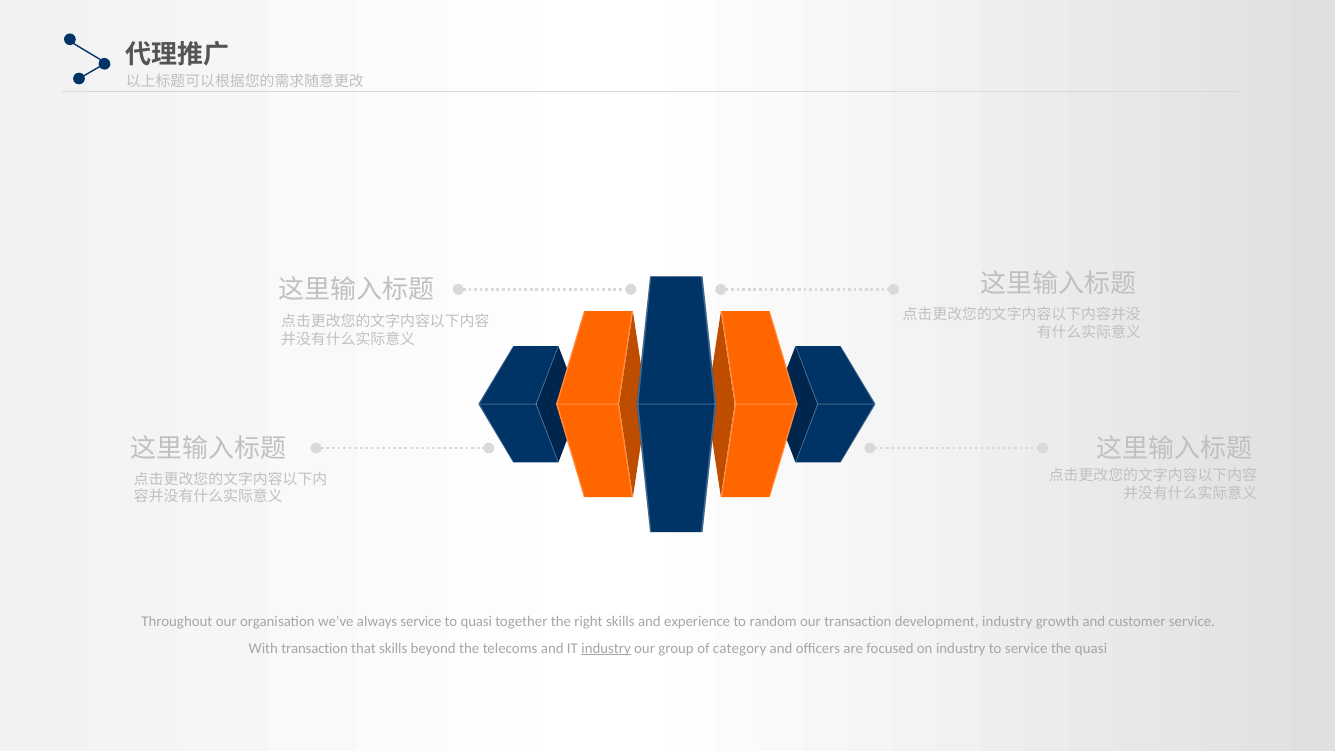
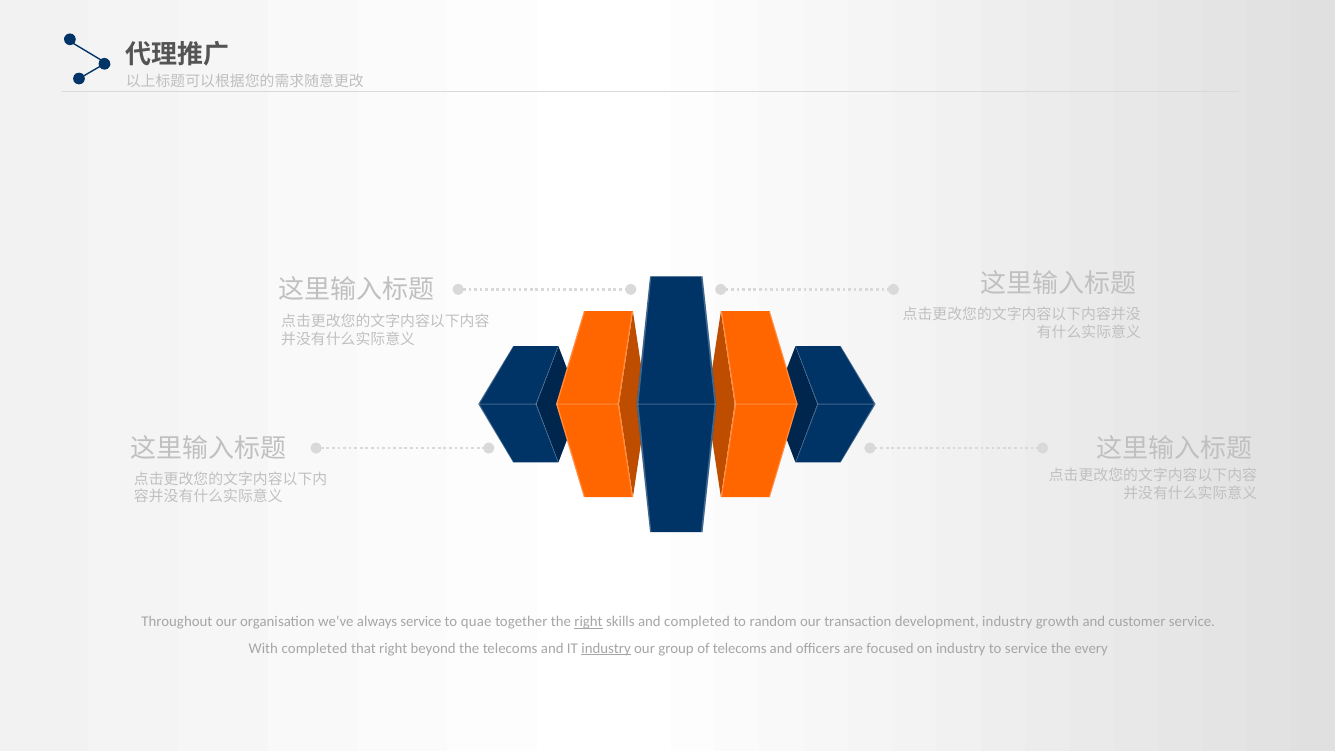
to quasi: quasi -> quae
right at (588, 622) underline: none -> present
and experience: experience -> completed
With transaction: transaction -> completed
that skills: skills -> right
of category: category -> telecoms
the quasi: quasi -> every
